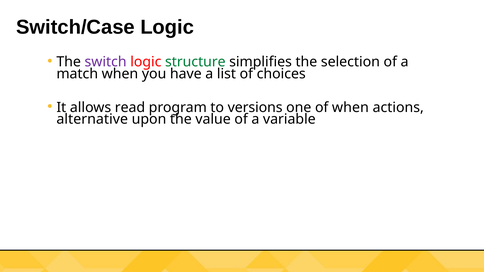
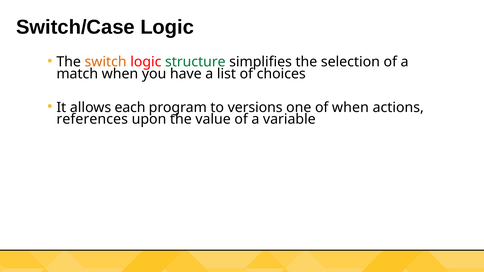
switch colour: purple -> orange
read: read -> each
alternative: alternative -> references
